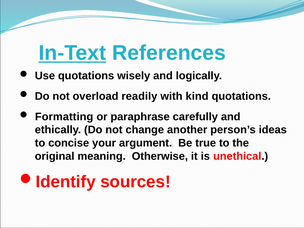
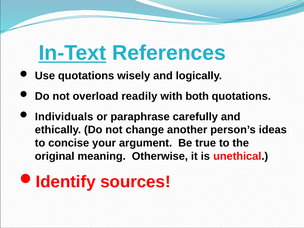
kind: kind -> both
Formatting: Formatting -> Individuals
